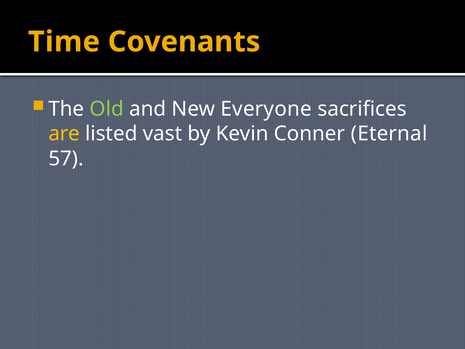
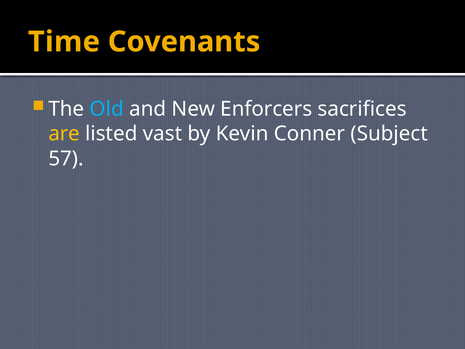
Old colour: light green -> light blue
Everyone: Everyone -> Enforcers
Eternal: Eternal -> Subject
